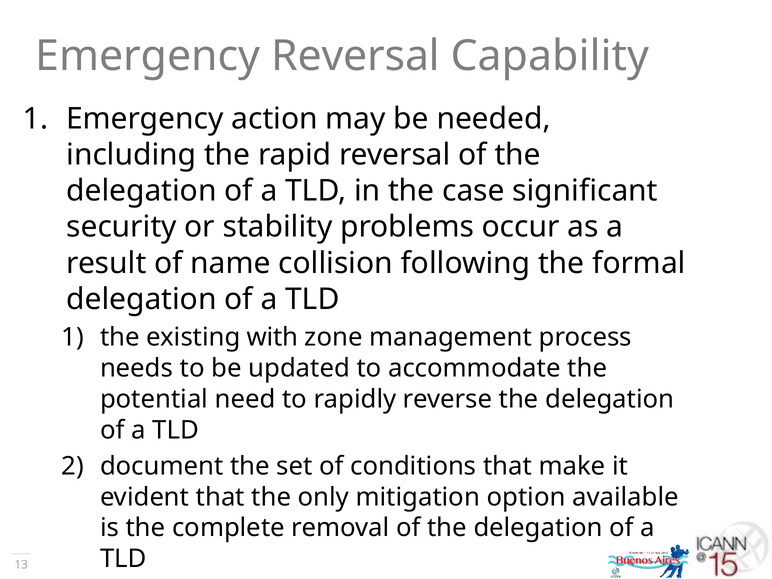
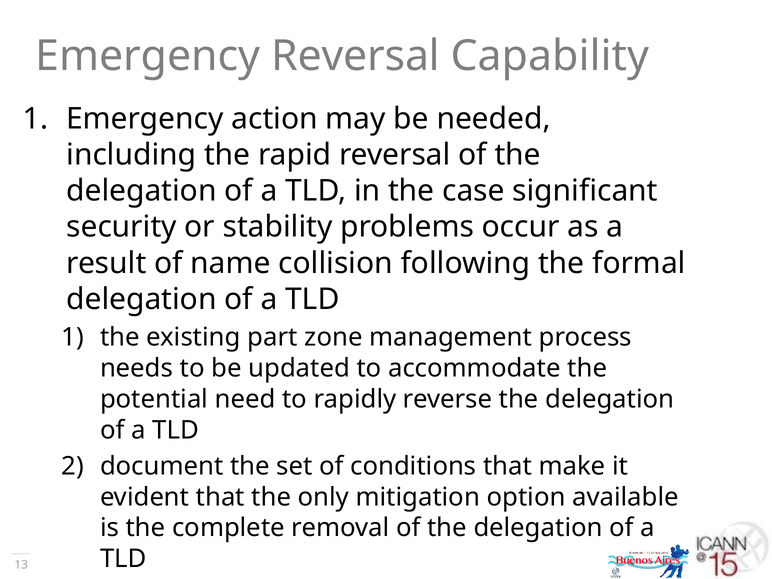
with: with -> part
